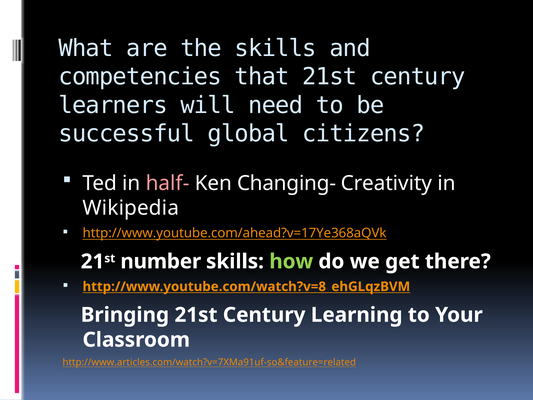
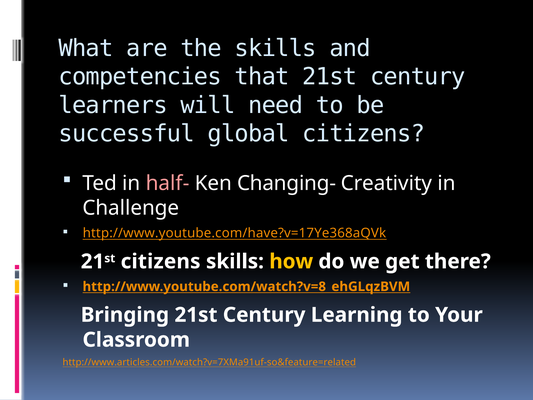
Wikipedia: Wikipedia -> Challenge
http://www.youtube.com/ahead?v=17Ye368aQVk: http://www.youtube.com/ahead?v=17Ye368aQVk -> http://www.youtube.com/have?v=17Ye368aQVk
number at (161, 261): number -> citizens
how colour: light green -> yellow
